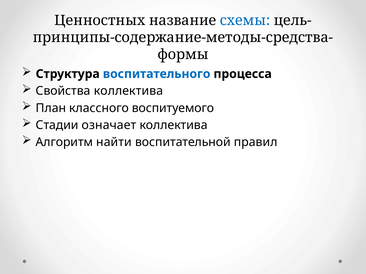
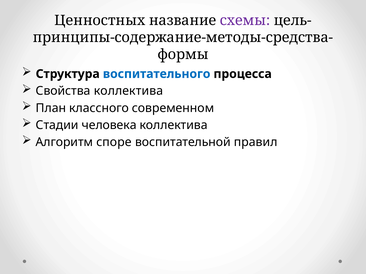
схемы colour: blue -> purple
воспитуемого: воспитуемого -> современном
означает: означает -> человека
найти: найти -> споре
